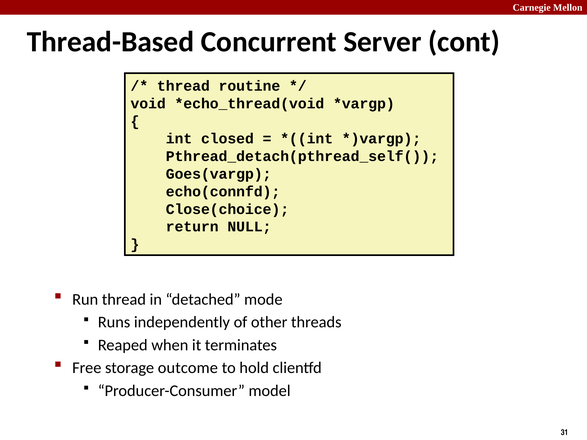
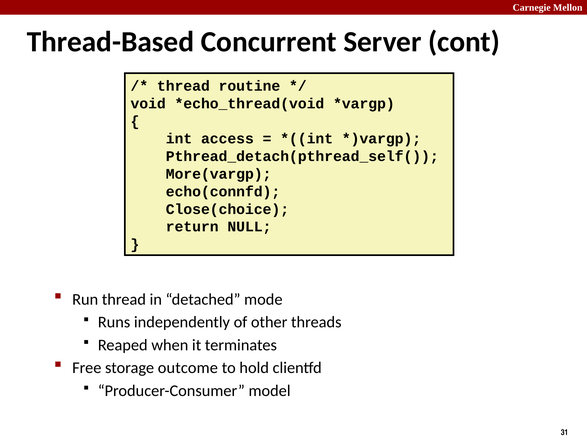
closed: closed -> access
Goes(vargp: Goes(vargp -> More(vargp
